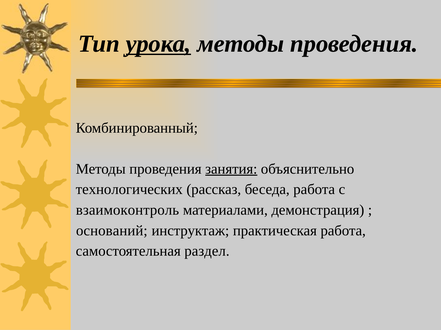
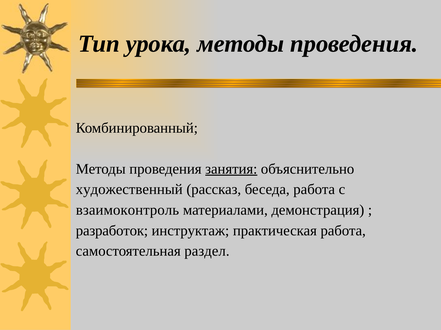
урока underline: present -> none
технологических: технологических -> художественный
оснований: оснований -> разработок
